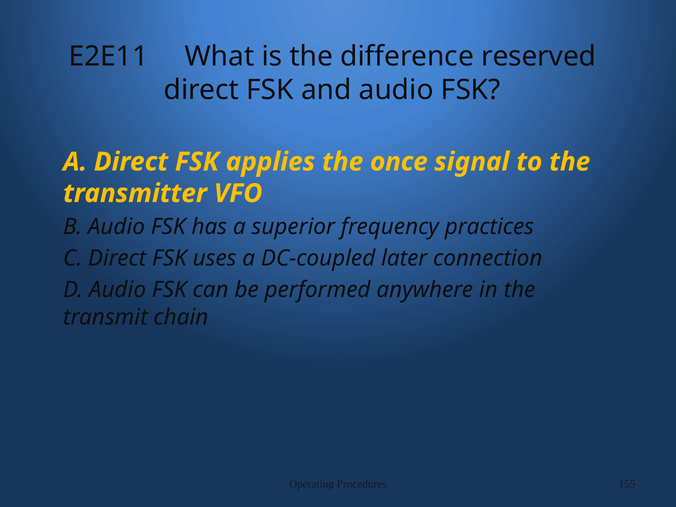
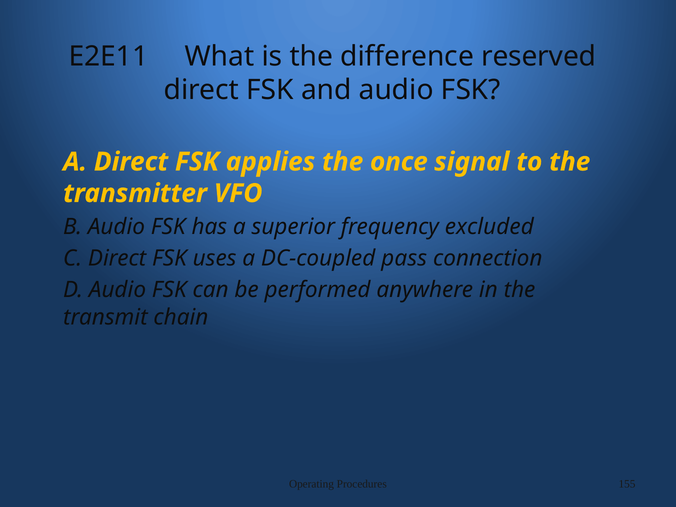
practices: practices -> excluded
later: later -> pass
